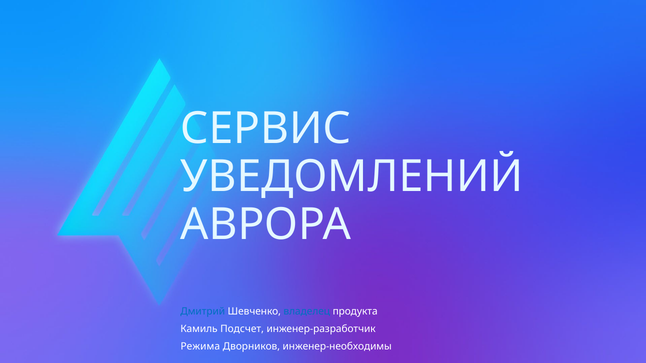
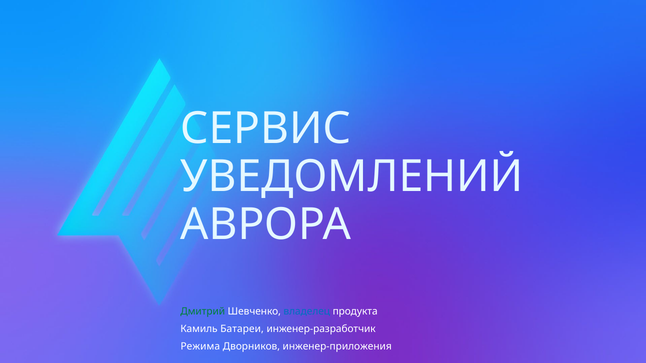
Дмитрий colour: blue -> green
Подсчет: Подсчет -> Батареи
инженер-необходимы: инженер-необходимы -> инженер-приложения
